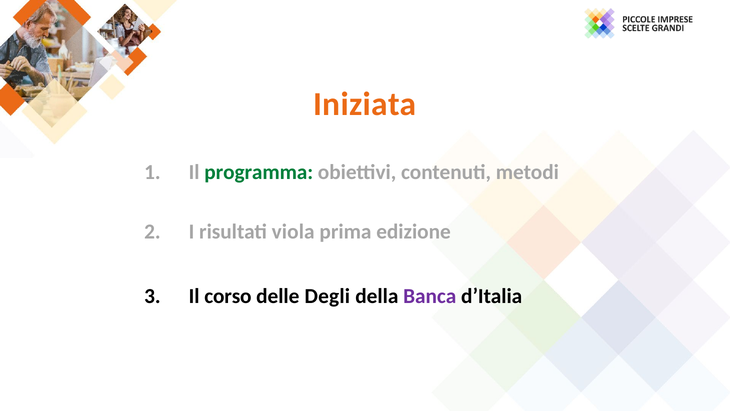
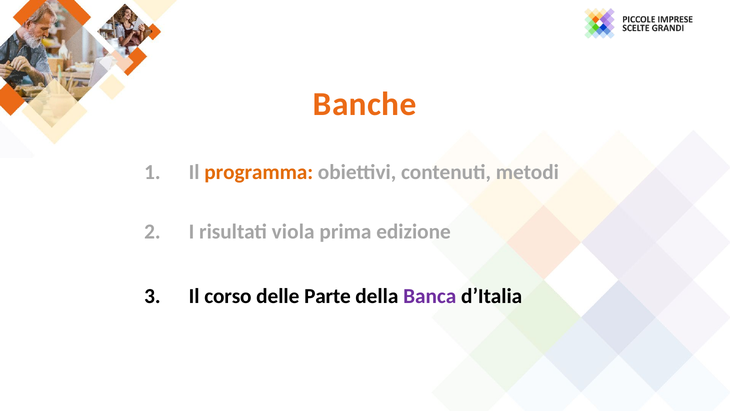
Iniziata: Iniziata -> Banche
programma colour: green -> orange
Degli: Degli -> Parte
